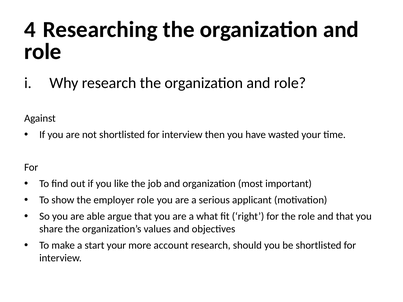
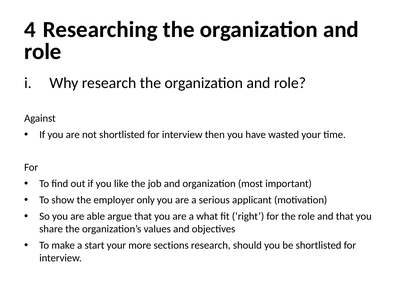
employer role: role -> only
account: account -> sections
